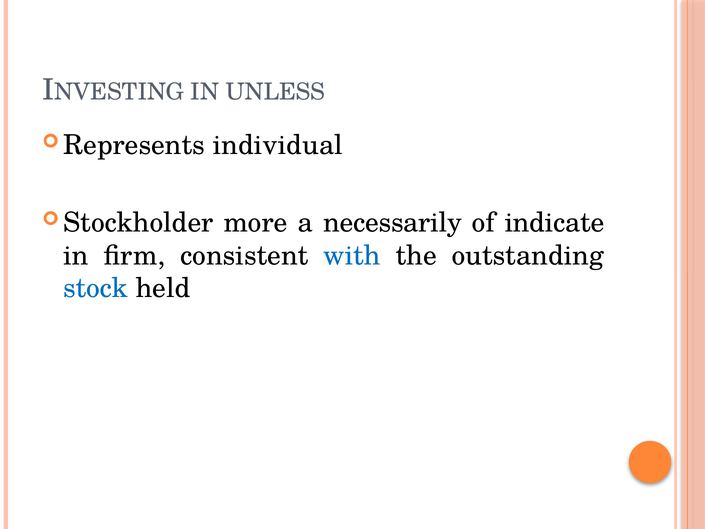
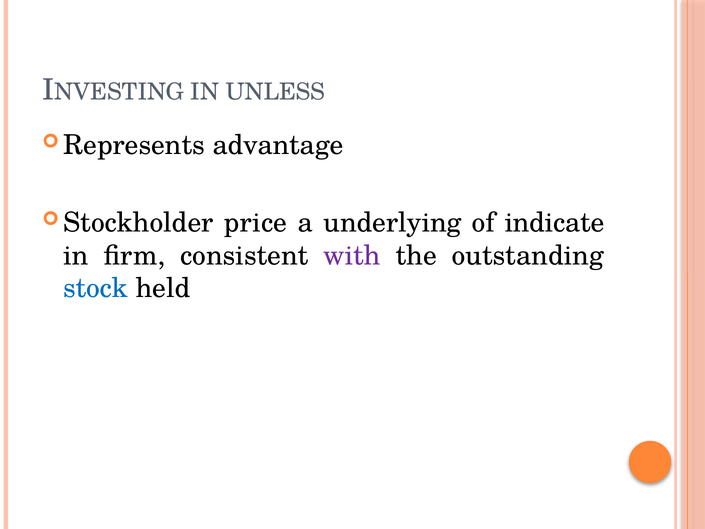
individual: individual -> advantage
more: more -> price
necessarily: necessarily -> underlying
with colour: blue -> purple
